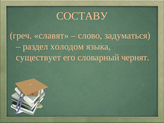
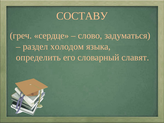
славят: славят -> сердце
существует: существует -> определить
чернят: чернят -> славят
